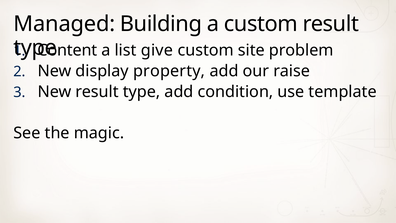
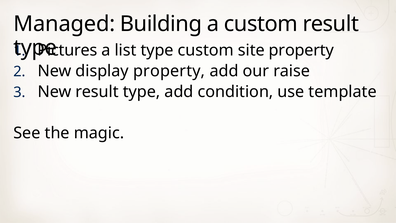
Content: Content -> Pictures
list give: give -> type
site problem: problem -> property
